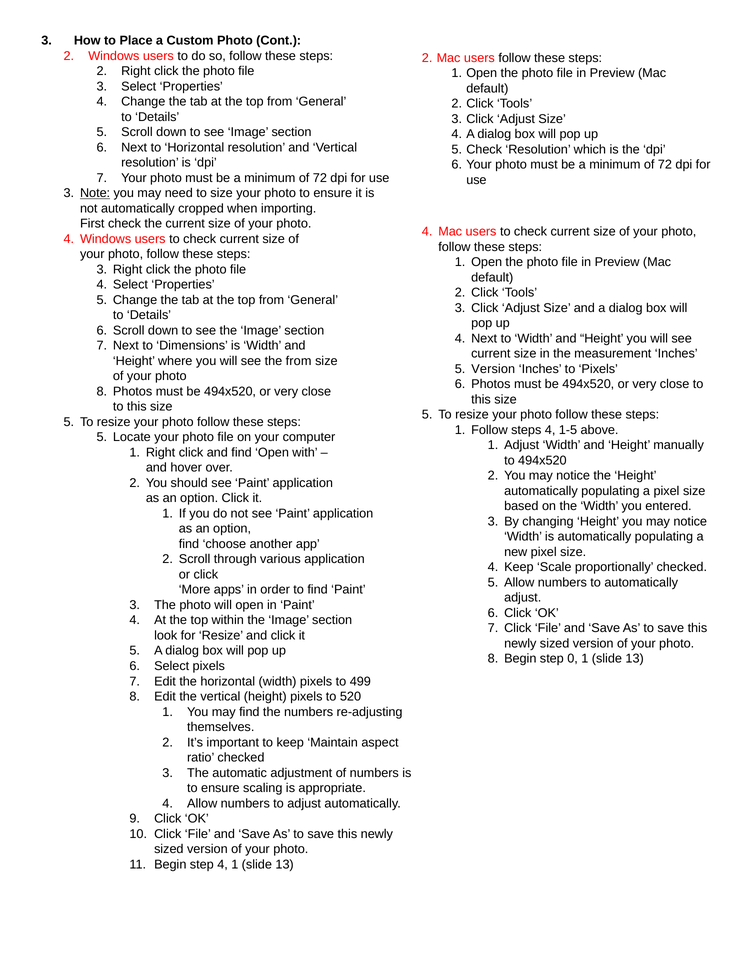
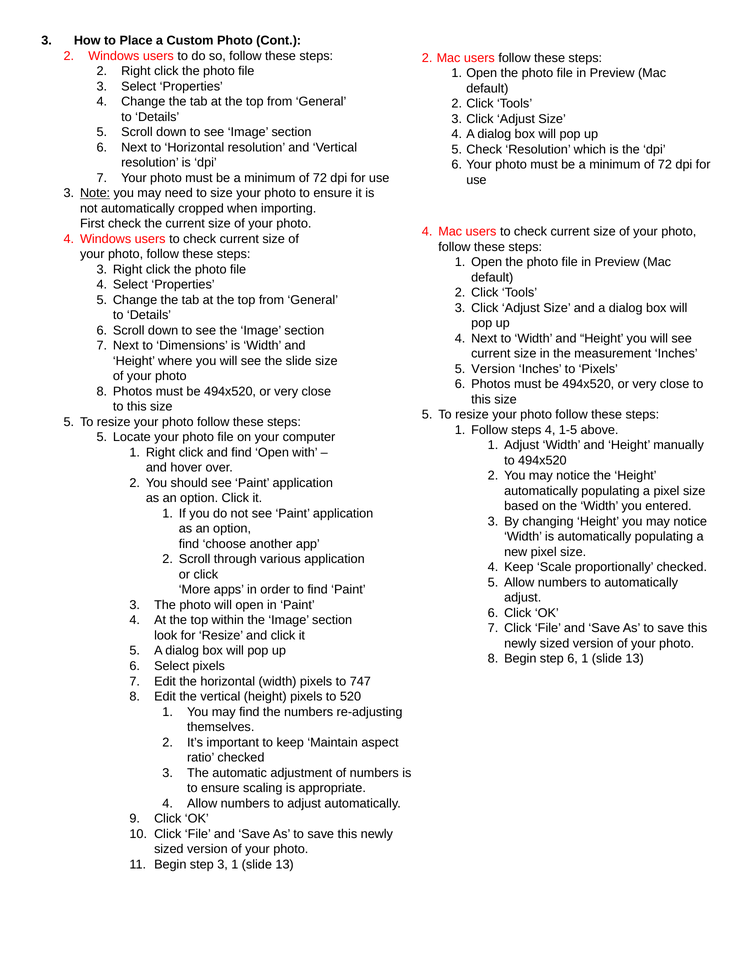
the from: from -> slide
step 0: 0 -> 6
499: 499 -> 747
step 4: 4 -> 3
